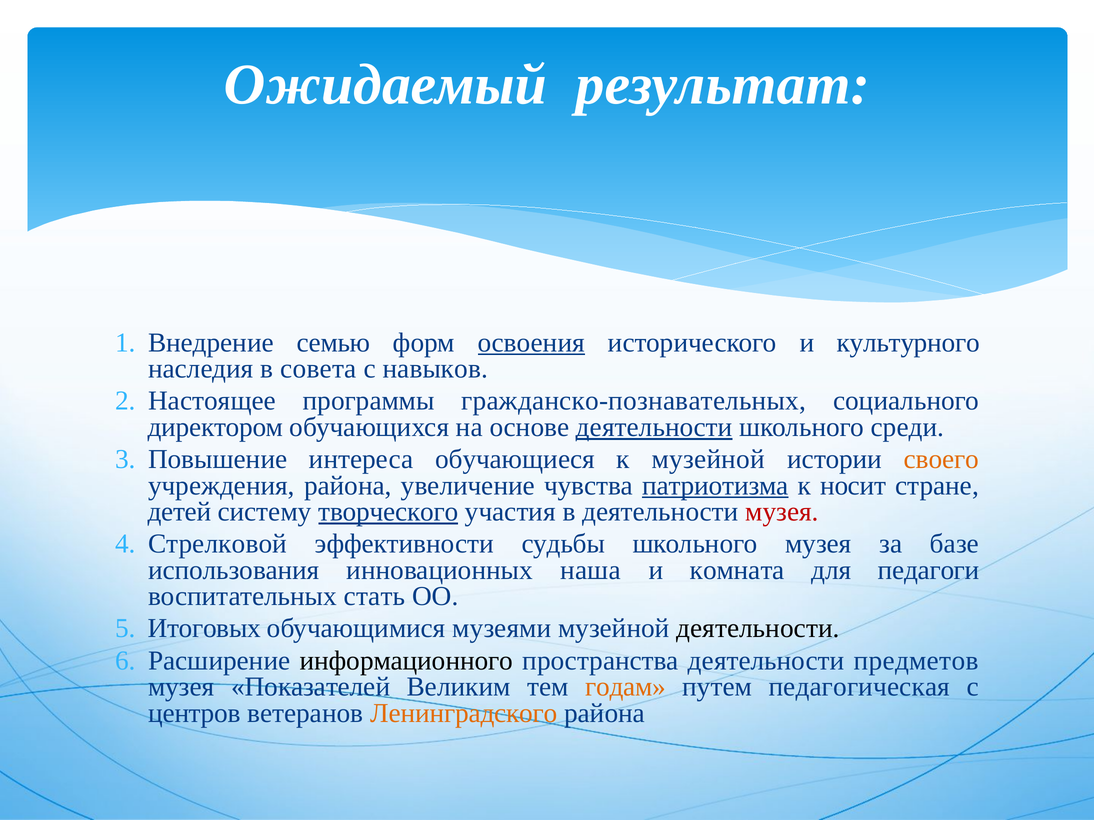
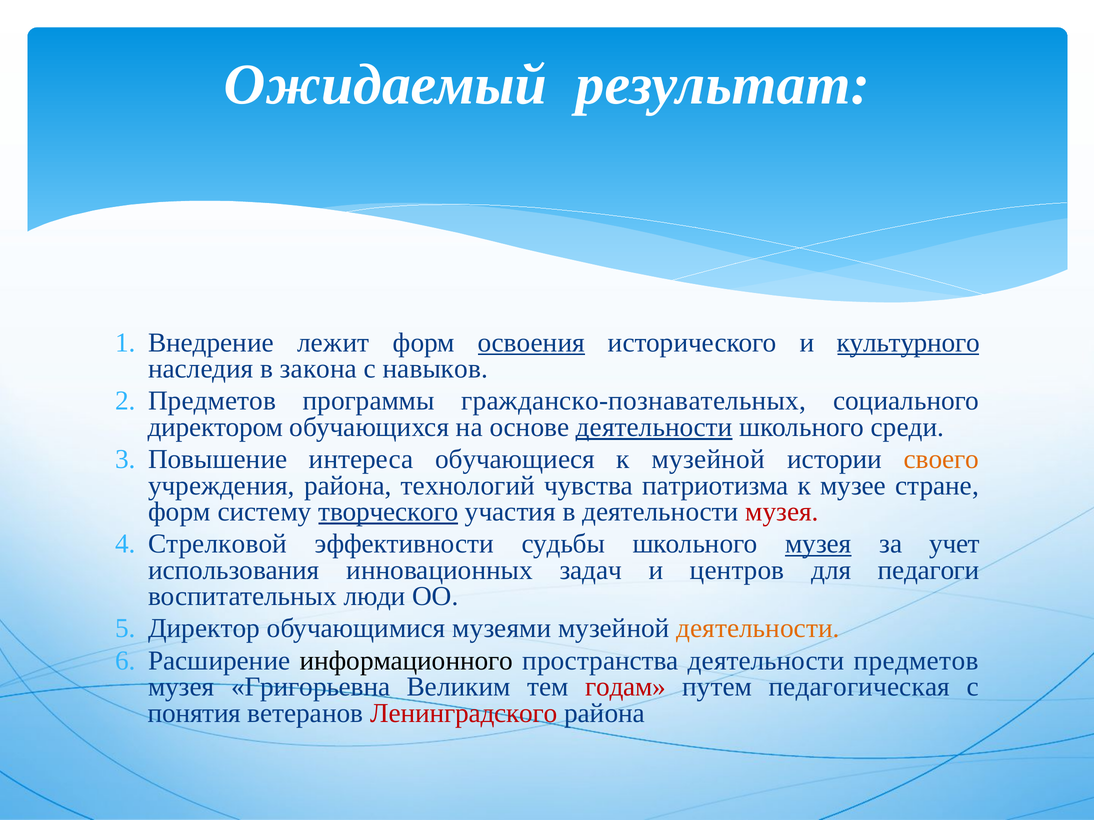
семью: семью -> лежит
культурного underline: none -> present
совета: совета -> закона
Настоящее at (212, 401): Настоящее -> Предметов
увеличение: увеличение -> технологий
патриотизма underline: present -> none
носит: носит -> музее
детей at (180, 512): детей -> форм
музея at (818, 544) underline: none -> present
базе: базе -> учет
наша: наша -> задач
комната: комната -> центров
стать: стать -> люди
Итоговых: Итоговых -> Директор
деятельности at (758, 629) colour: black -> orange
Показателей: Показателей -> Григорьевна
годам colour: orange -> red
центров: центров -> понятия
Ленинградского colour: orange -> red
